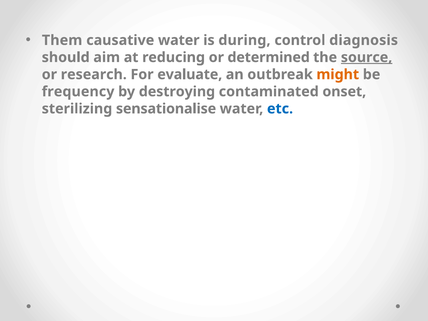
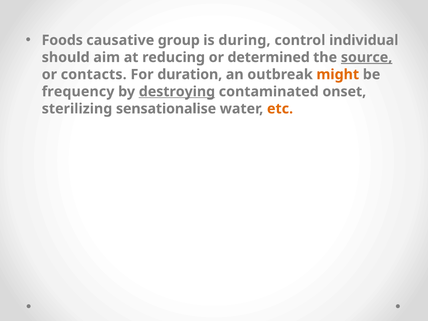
Them: Them -> Foods
causative water: water -> group
diagnosis: diagnosis -> individual
research: research -> contacts
evaluate: evaluate -> duration
destroying underline: none -> present
etc colour: blue -> orange
